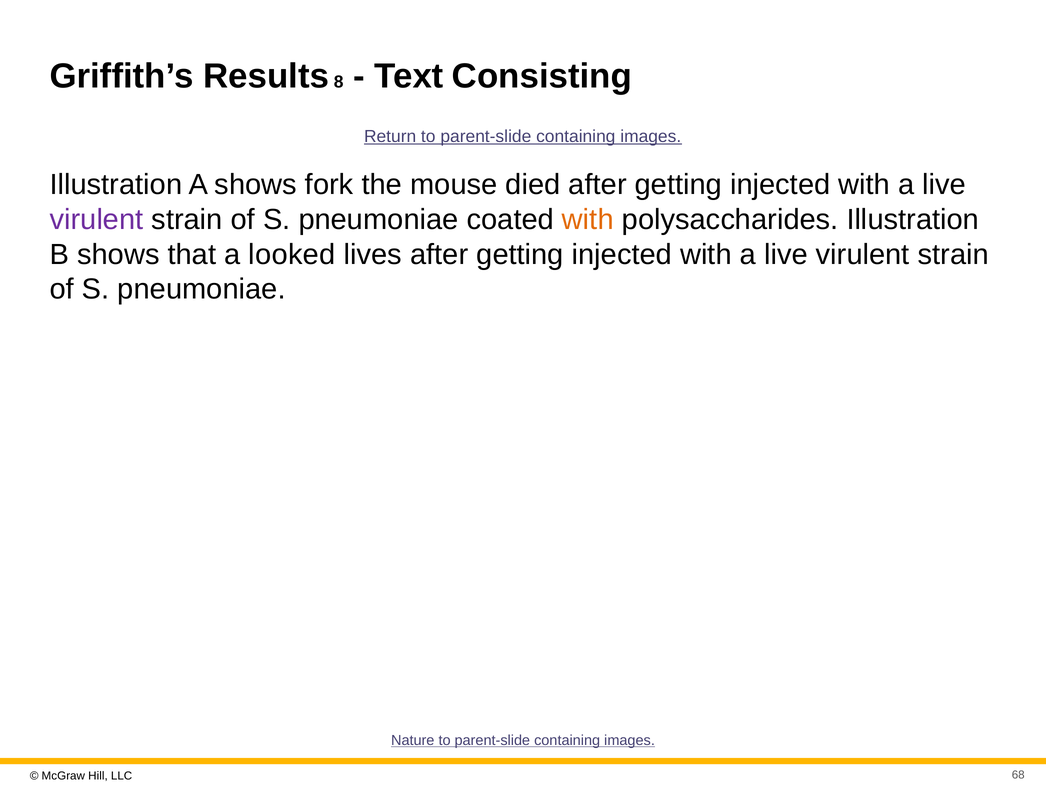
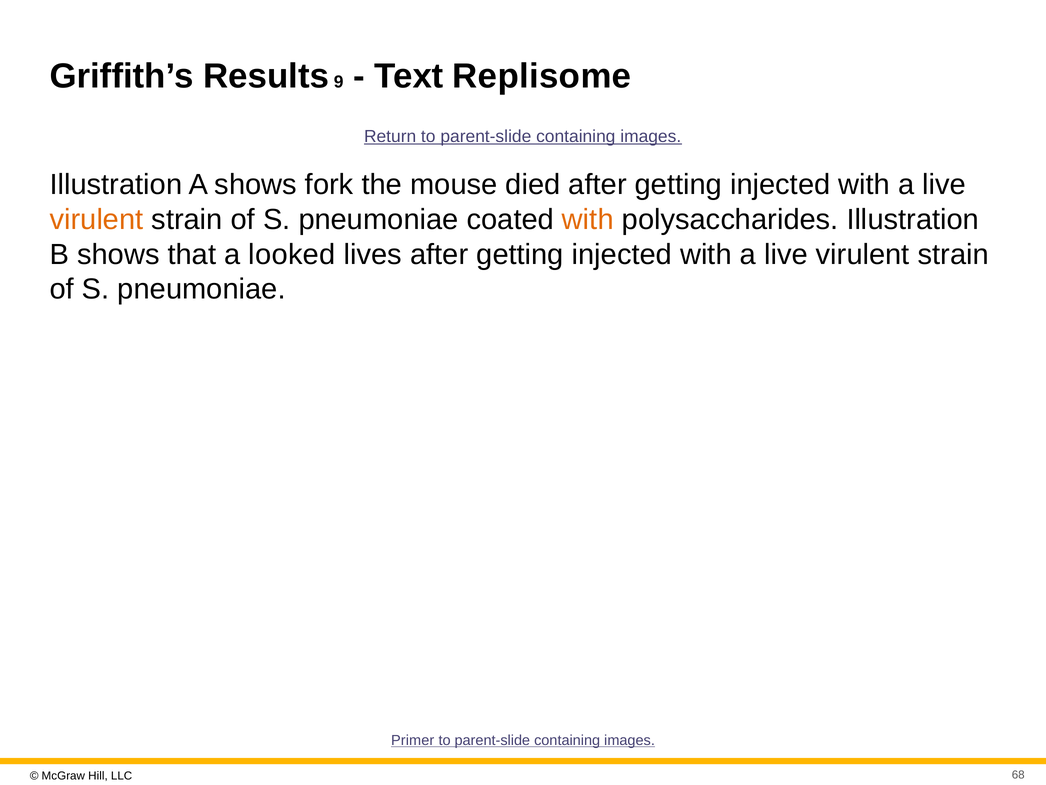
8: 8 -> 9
Consisting: Consisting -> Replisome
virulent at (97, 219) colour: purple -> orange
Nature: Nature -> Primer
